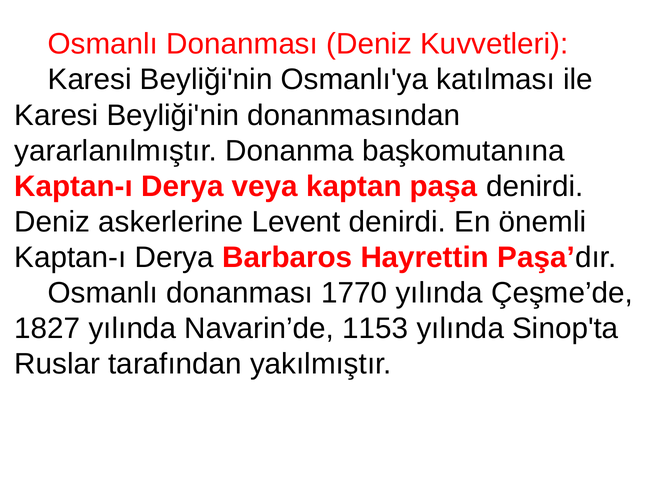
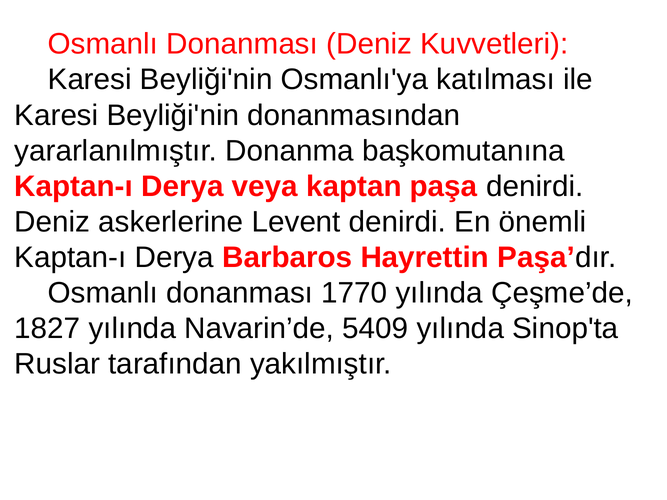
1153: 1153 -> 5409
